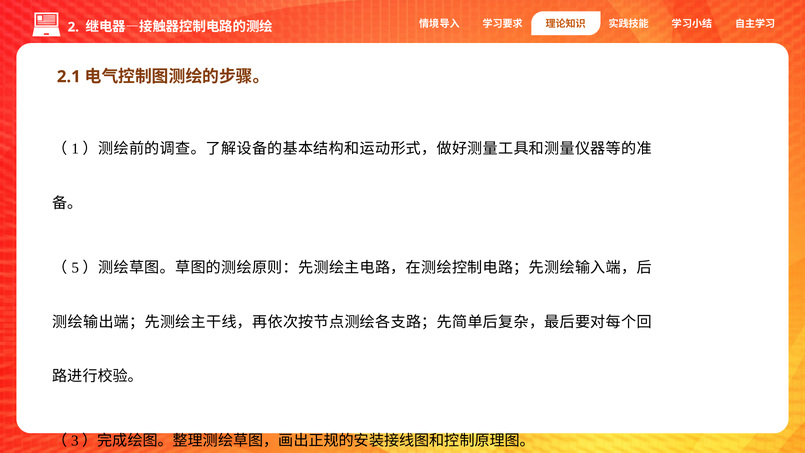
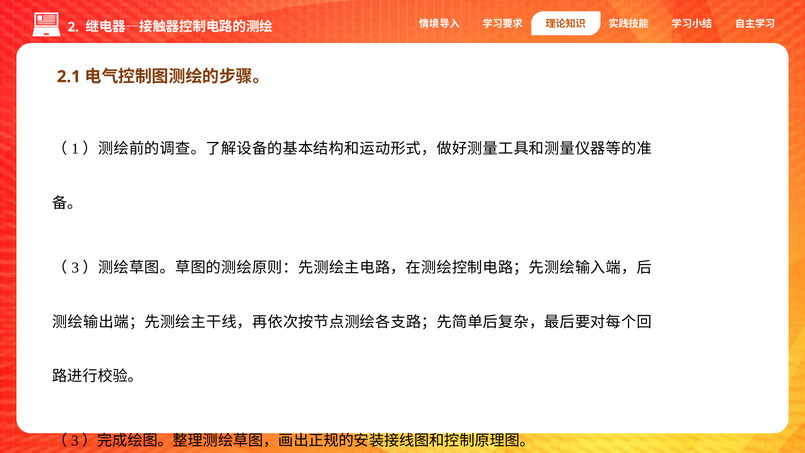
5: 5 -> 3
